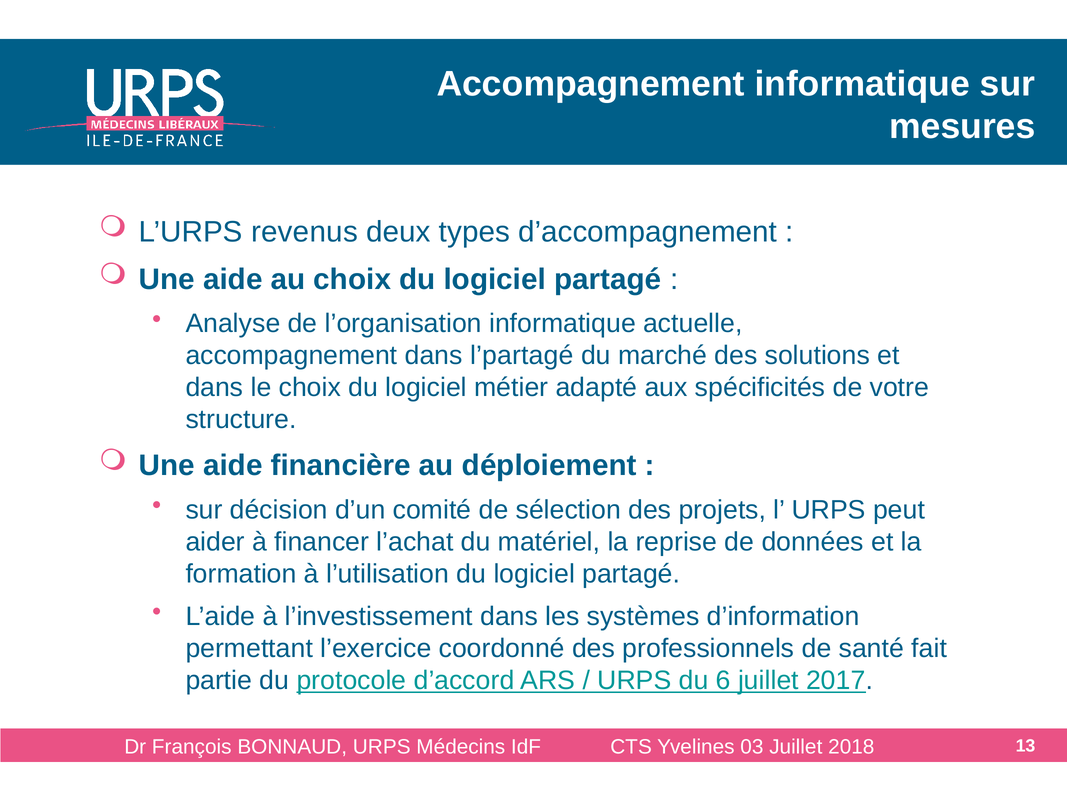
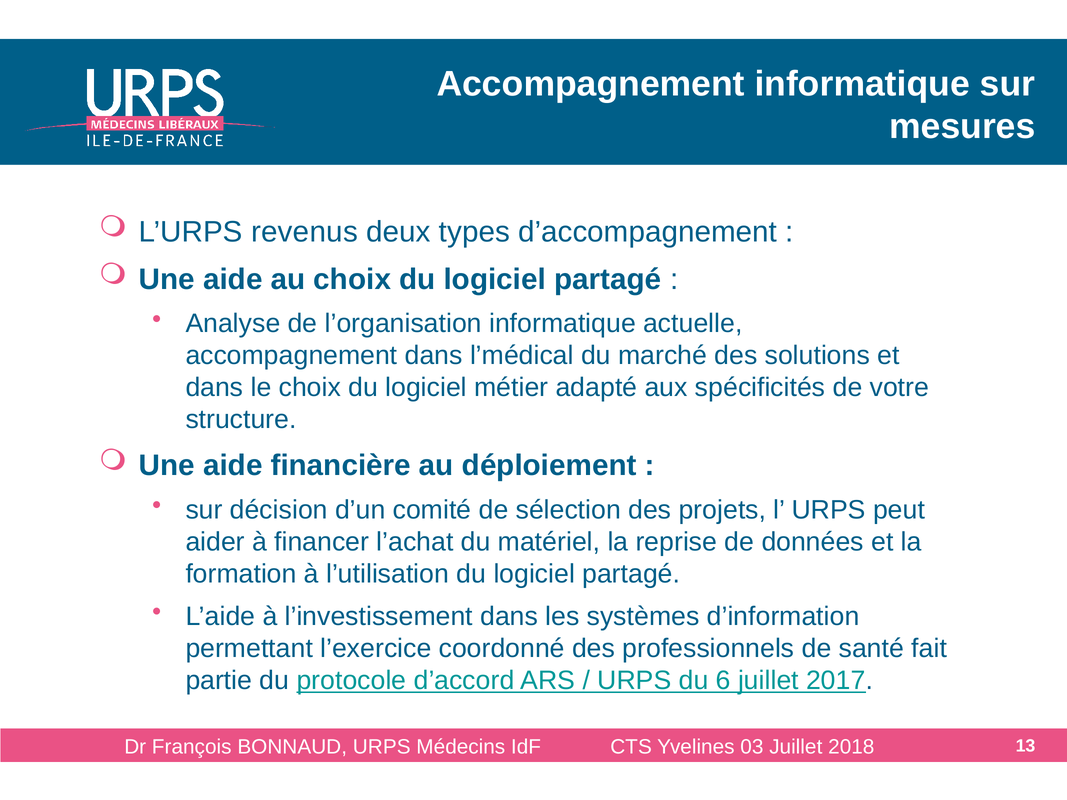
l’partagé: l’partagé -> l’médical
